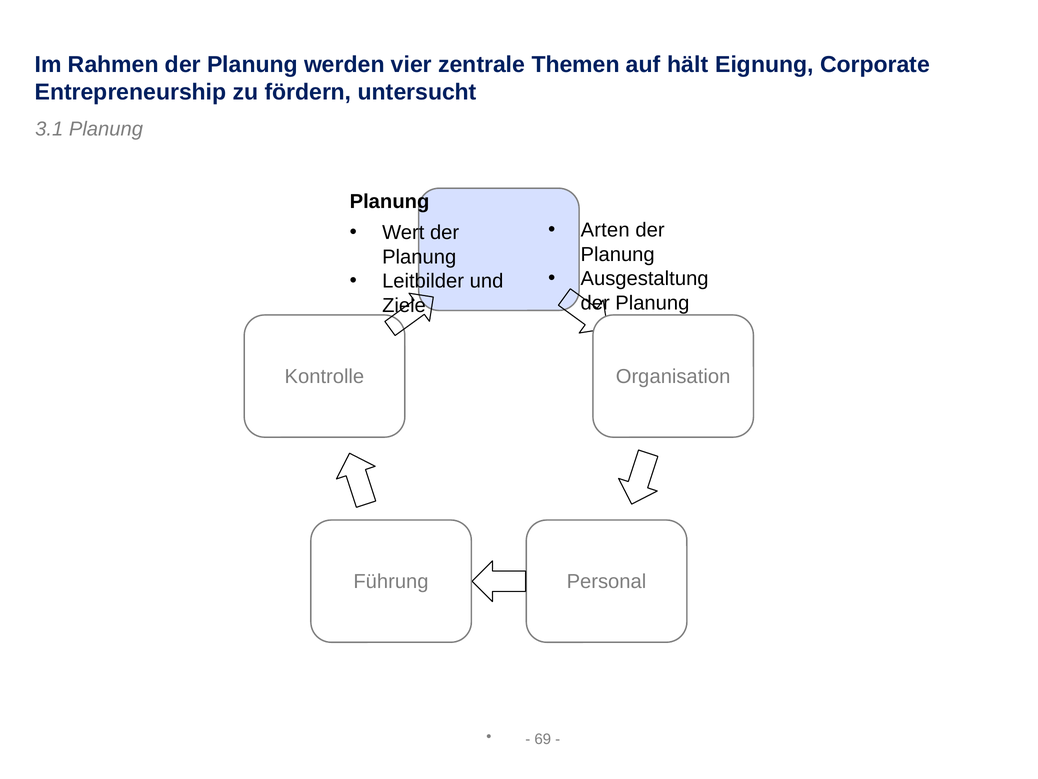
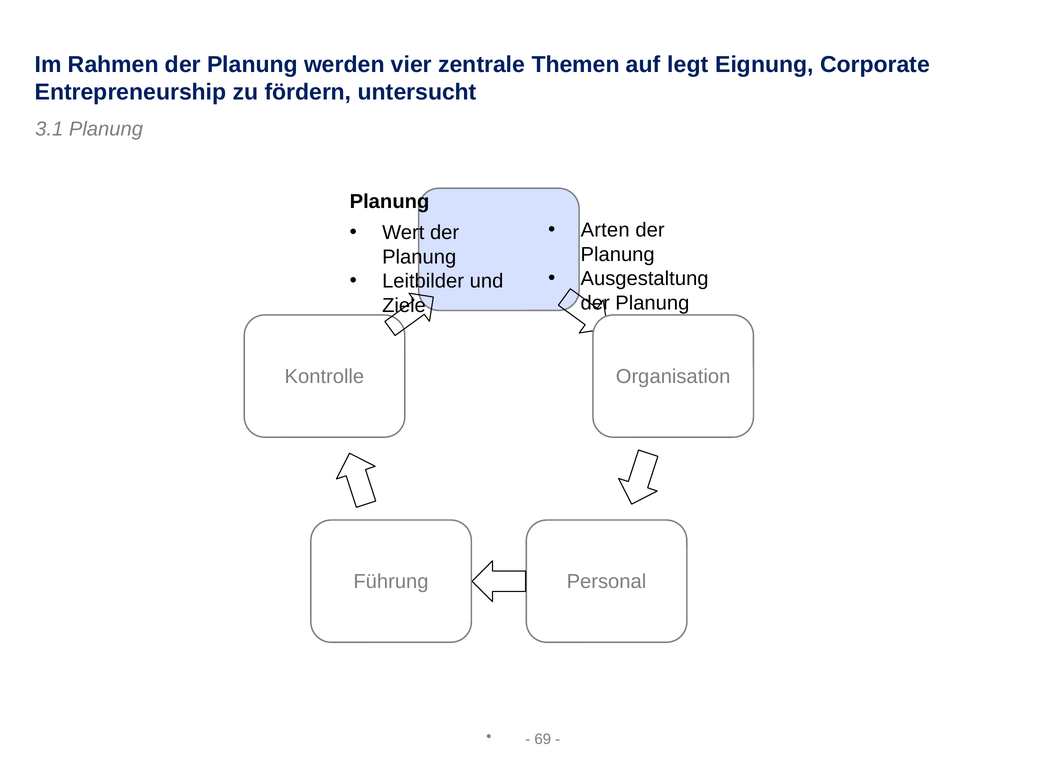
hält: hält -> legt
